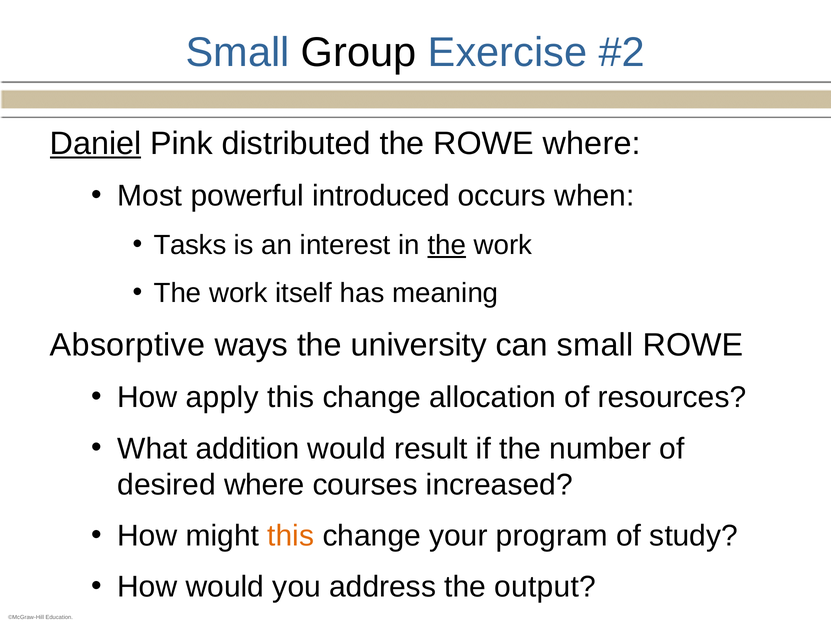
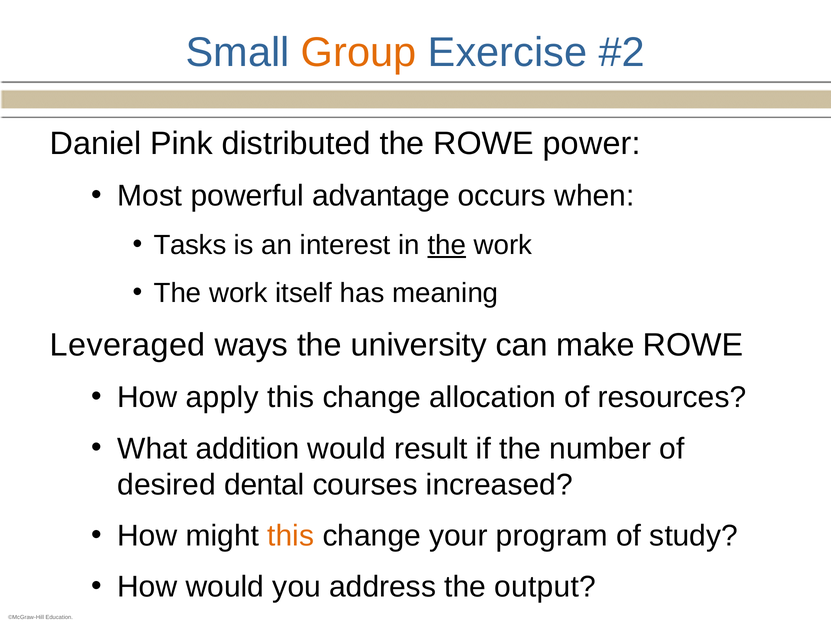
Group colour: black -> orange
Daniel underline: present -> none
ROWE where: where -> power
introduced: introduced -> advantage
Absorptive: Absorptive -> Leveraged
can small: small -> make
desired where: where -> dental
